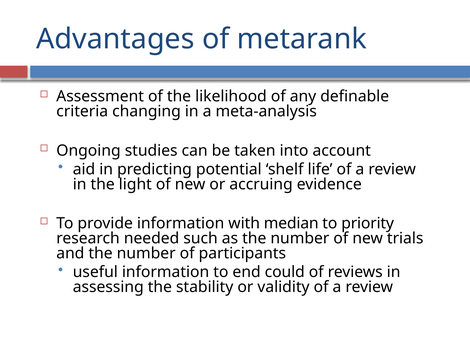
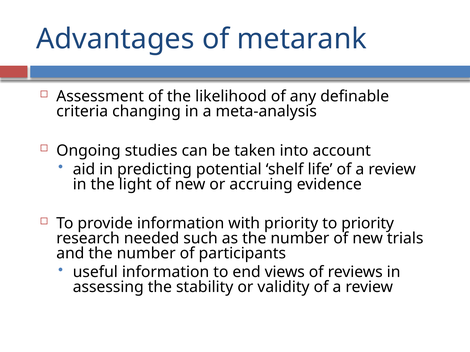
with median: median -> priority
could: could -> views
